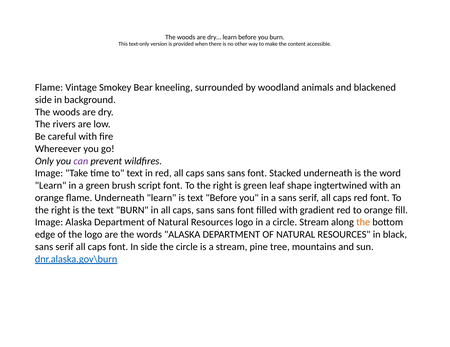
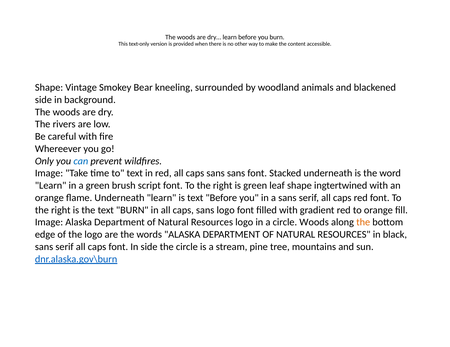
Flame at (49, 88): Flame -> Shape
can colour: purple -> blue
sans at (226, 210): sans -> logo
circle Stream: Stream -> Woods
